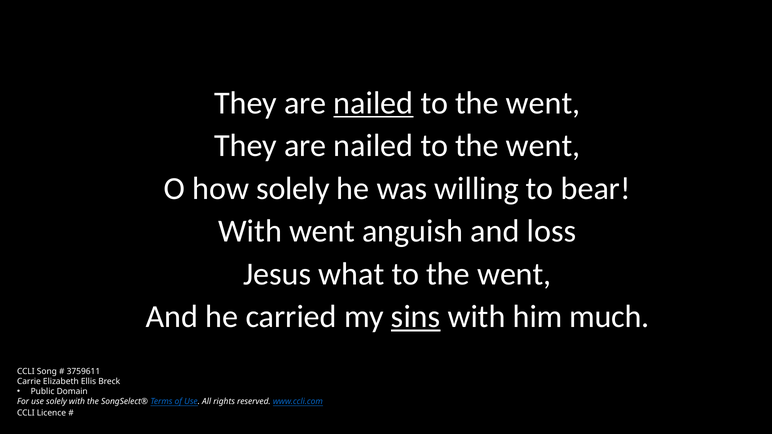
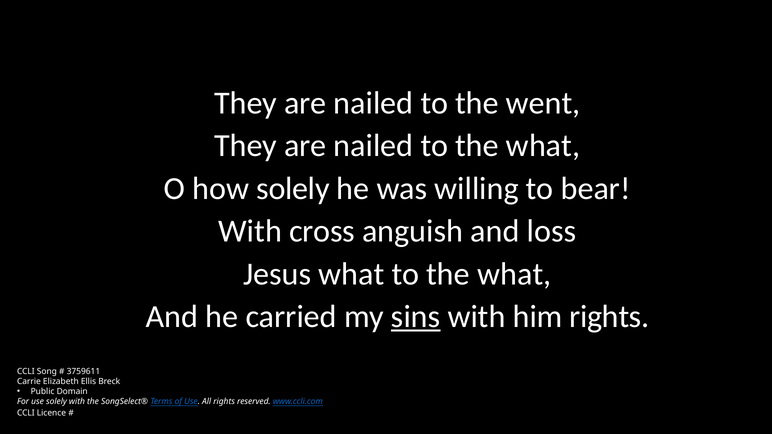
nailed at (373, 103) underline: present -> none
went at (543, 146): went -> what
With went: went -> cross
went at (514, 274): went -> what
him much: much -> rights
